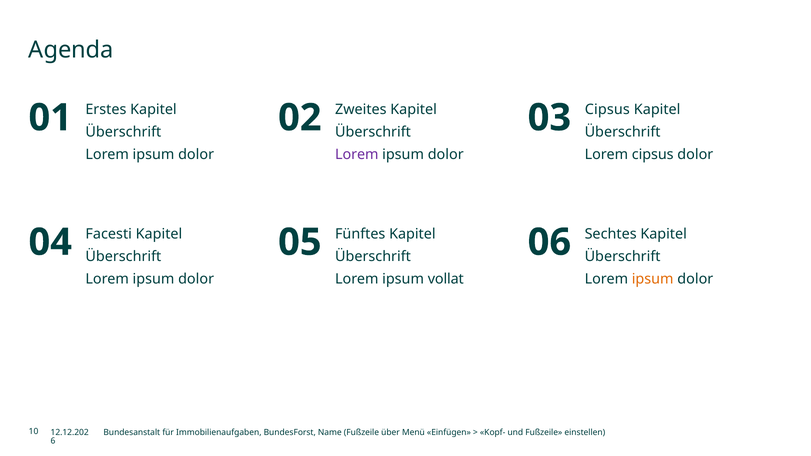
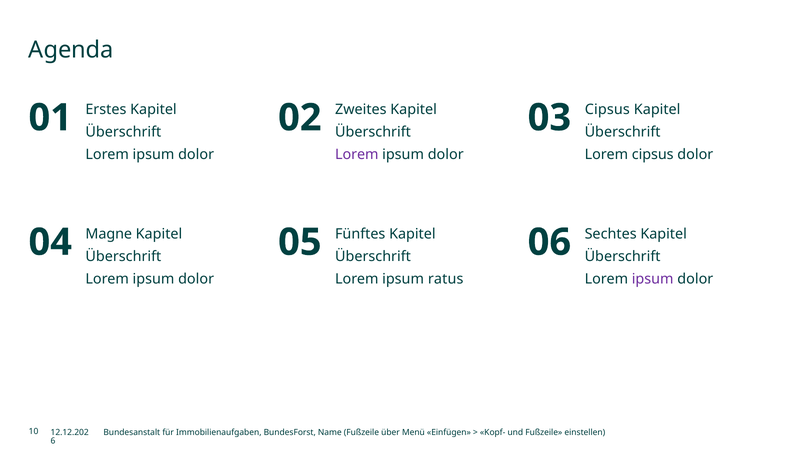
Facesti: Facesti -> Magne
vollat: vollat -> ratus
ipsum at (653, 279) colour: orange -> purple
